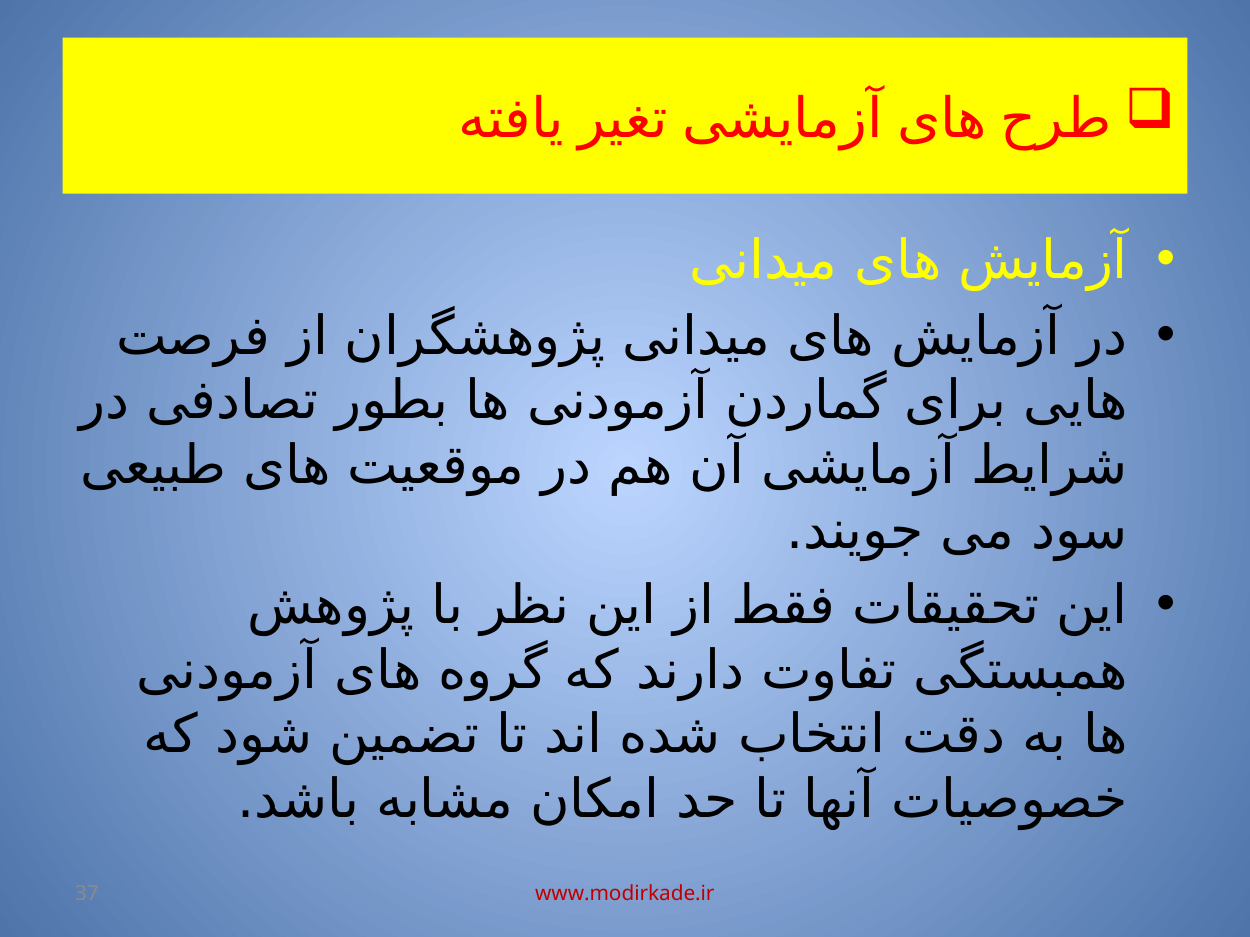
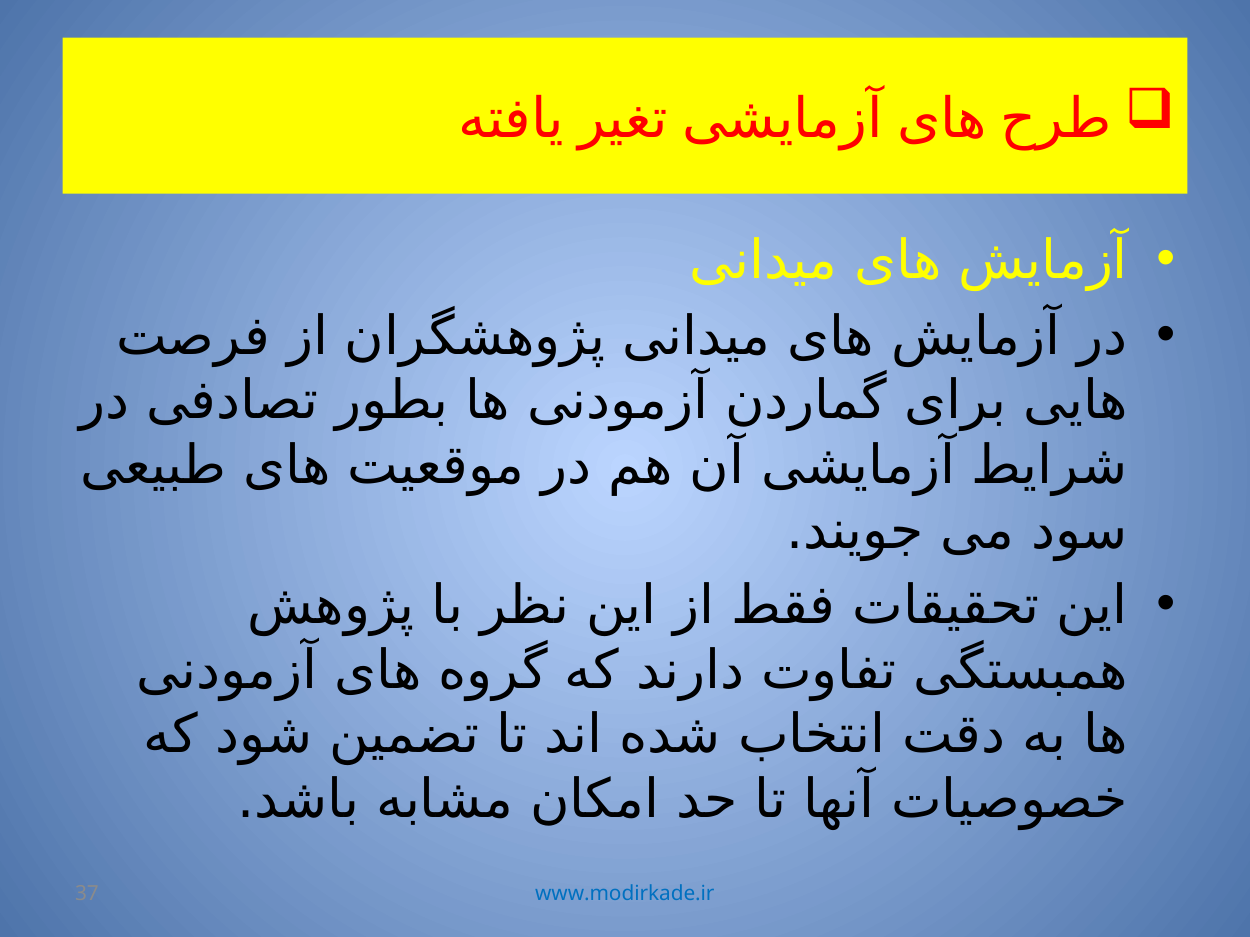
www.modirkade.ir colour: red -> blue
